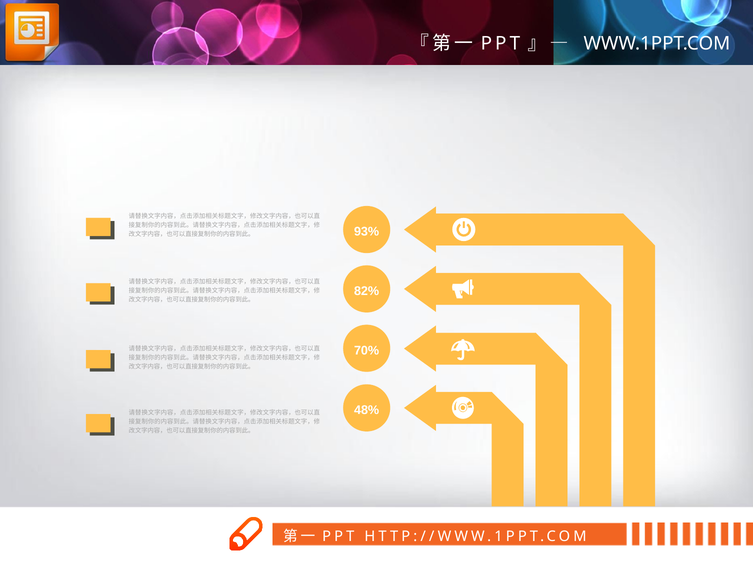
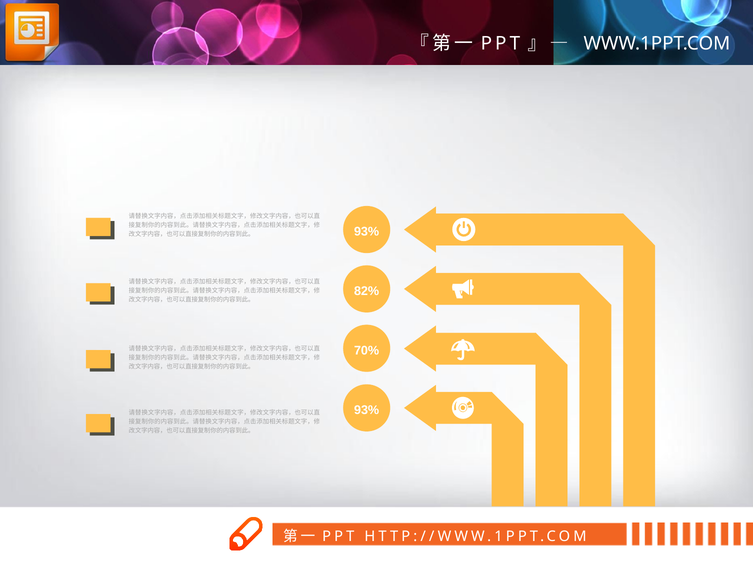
48% at (367, 410): 48% -> 93%
